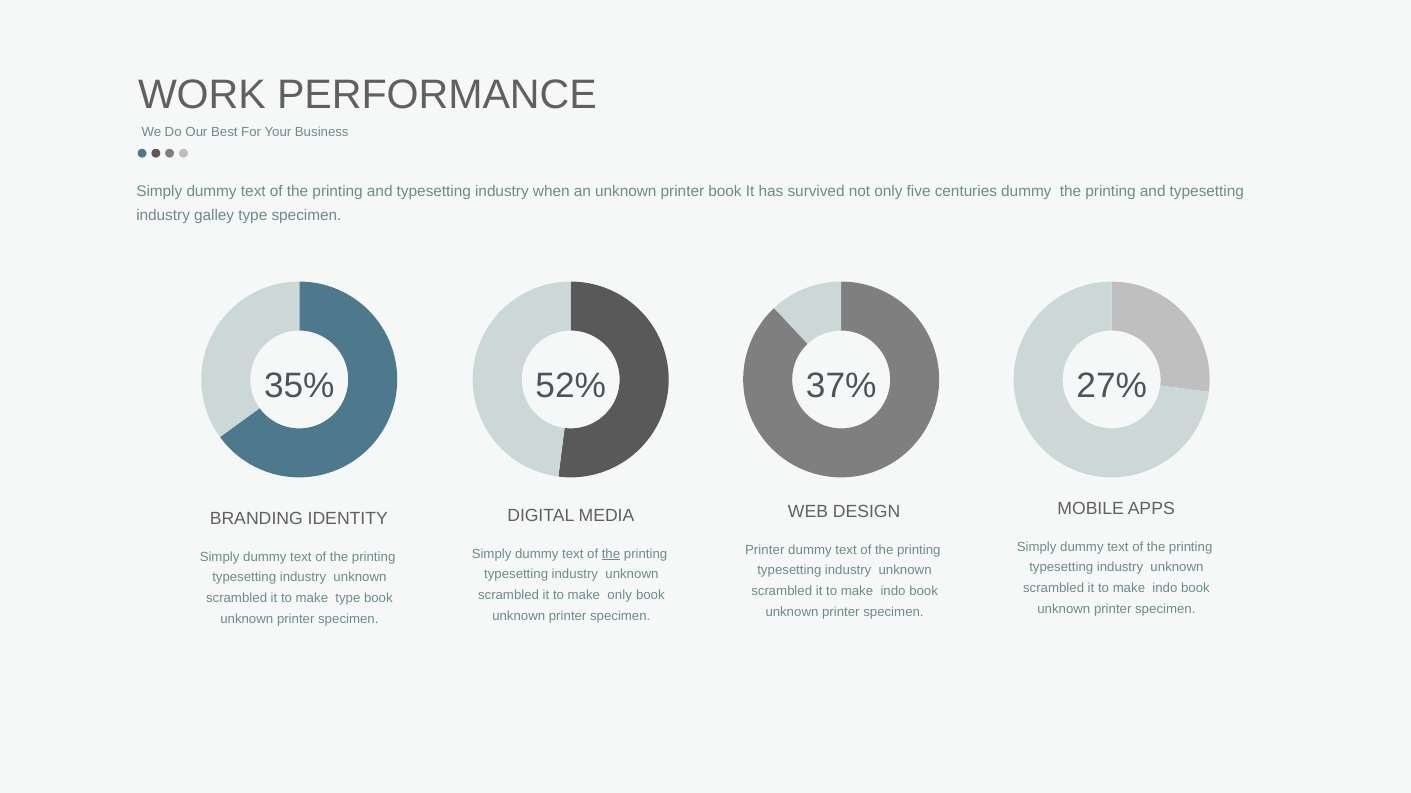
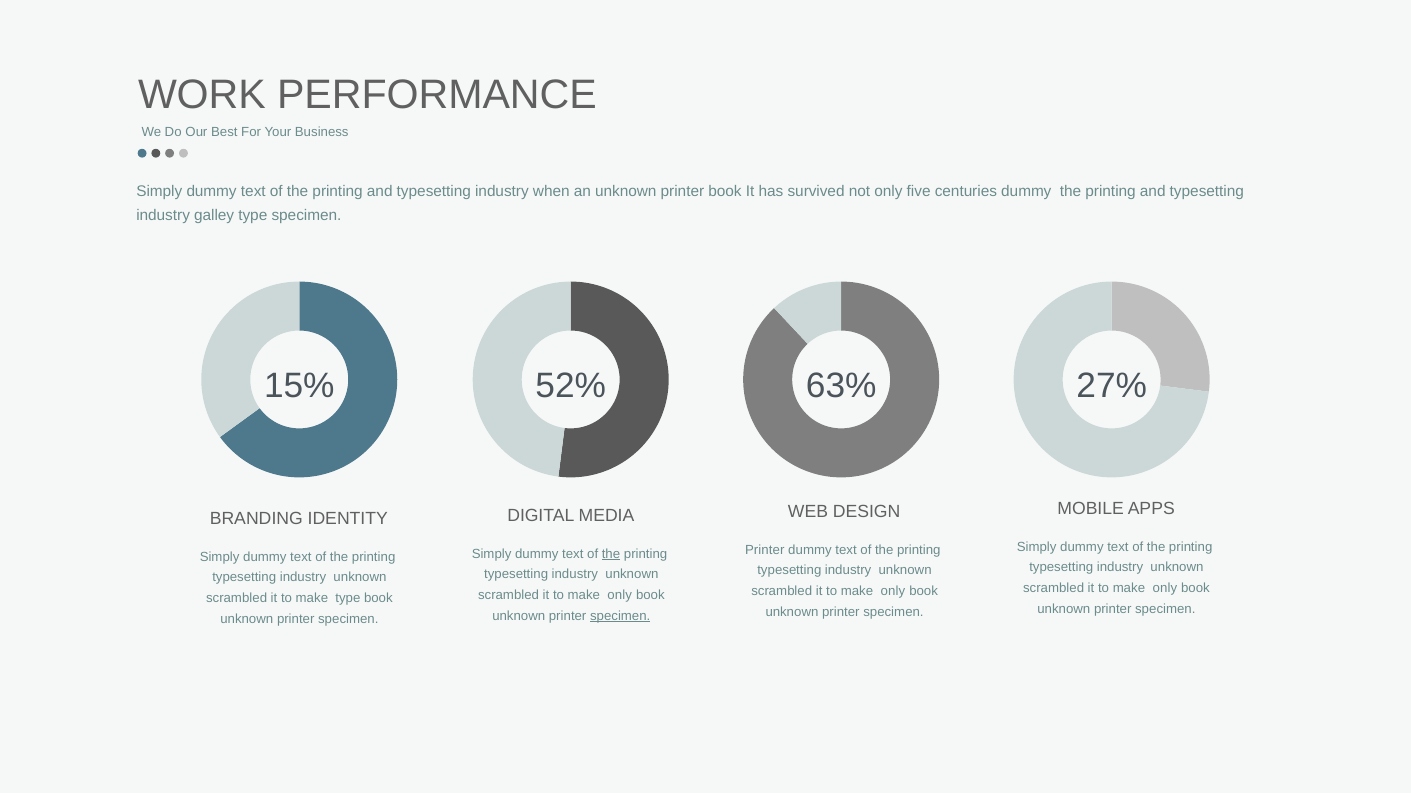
35%: 35% -> 15%
37%: 37% -> 63%
indo at (1165, 589): indo -> only
indo at (893, 592): indo -> only
specimen at (620, 616) underline: none -> present
